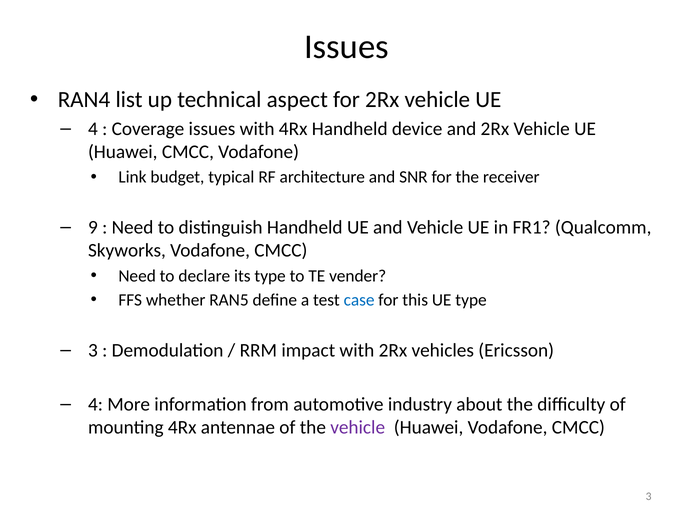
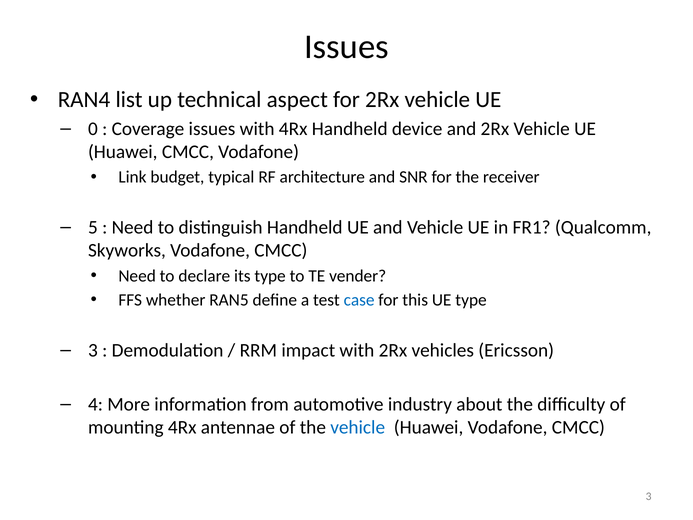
4 at (93, 129): 4 -> 0
9: 9 -> 5
vehicle at (358, 427) colour: purple -> blue
